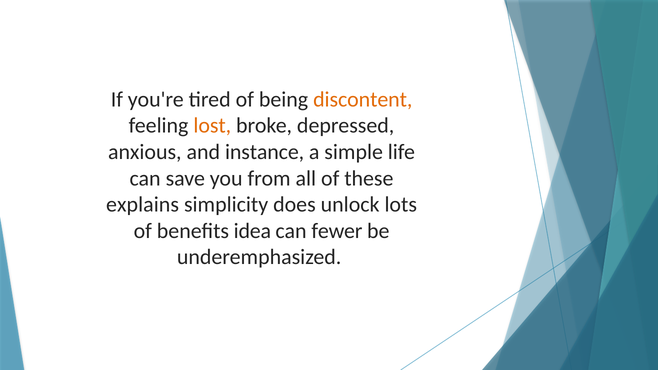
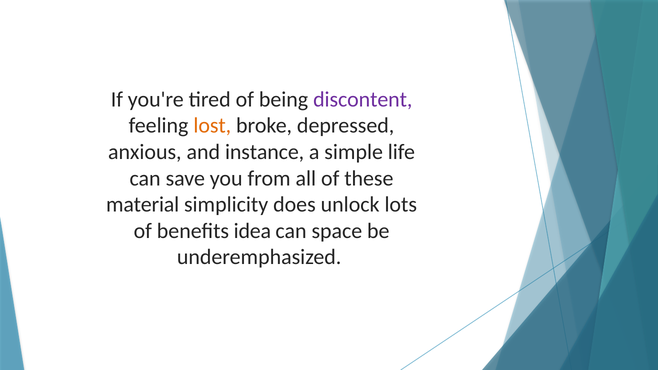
discontent colour: orange -> purple
explains: explains -> material
fewer: fewer -> space
